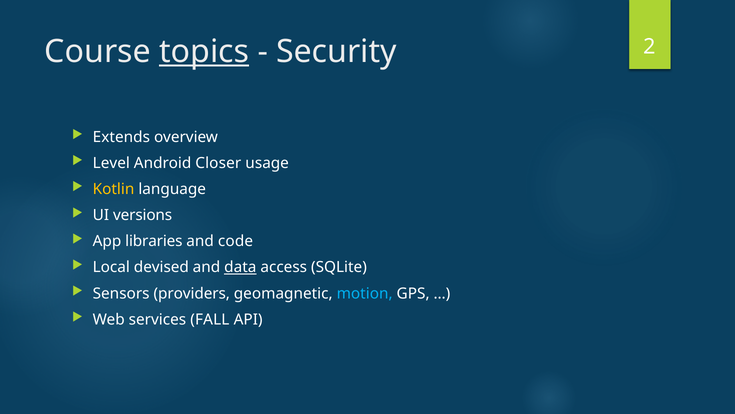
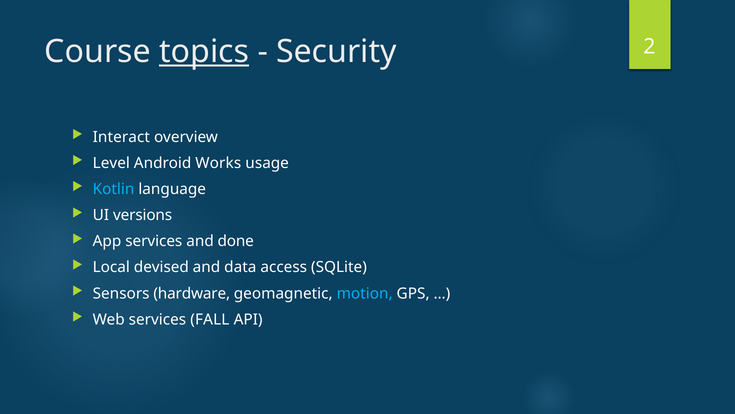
Extends: Extends -> Interact
Closer: Closer -> Works
Kotlin colour: yellow -> light blue
App libraries: libraries -> services
code: code -> done
data underline: present -> none
providers: providers -> hardware
